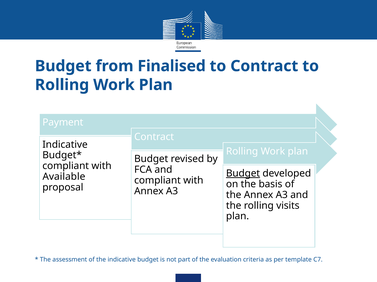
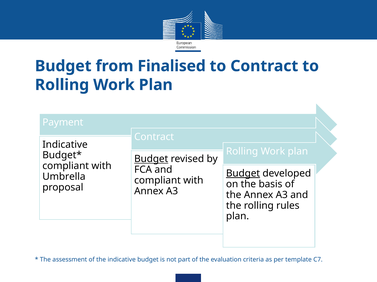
Budget at (151, 159) underline: none -> present
Available: Available -> Umbrella
visits: visits -> rules
